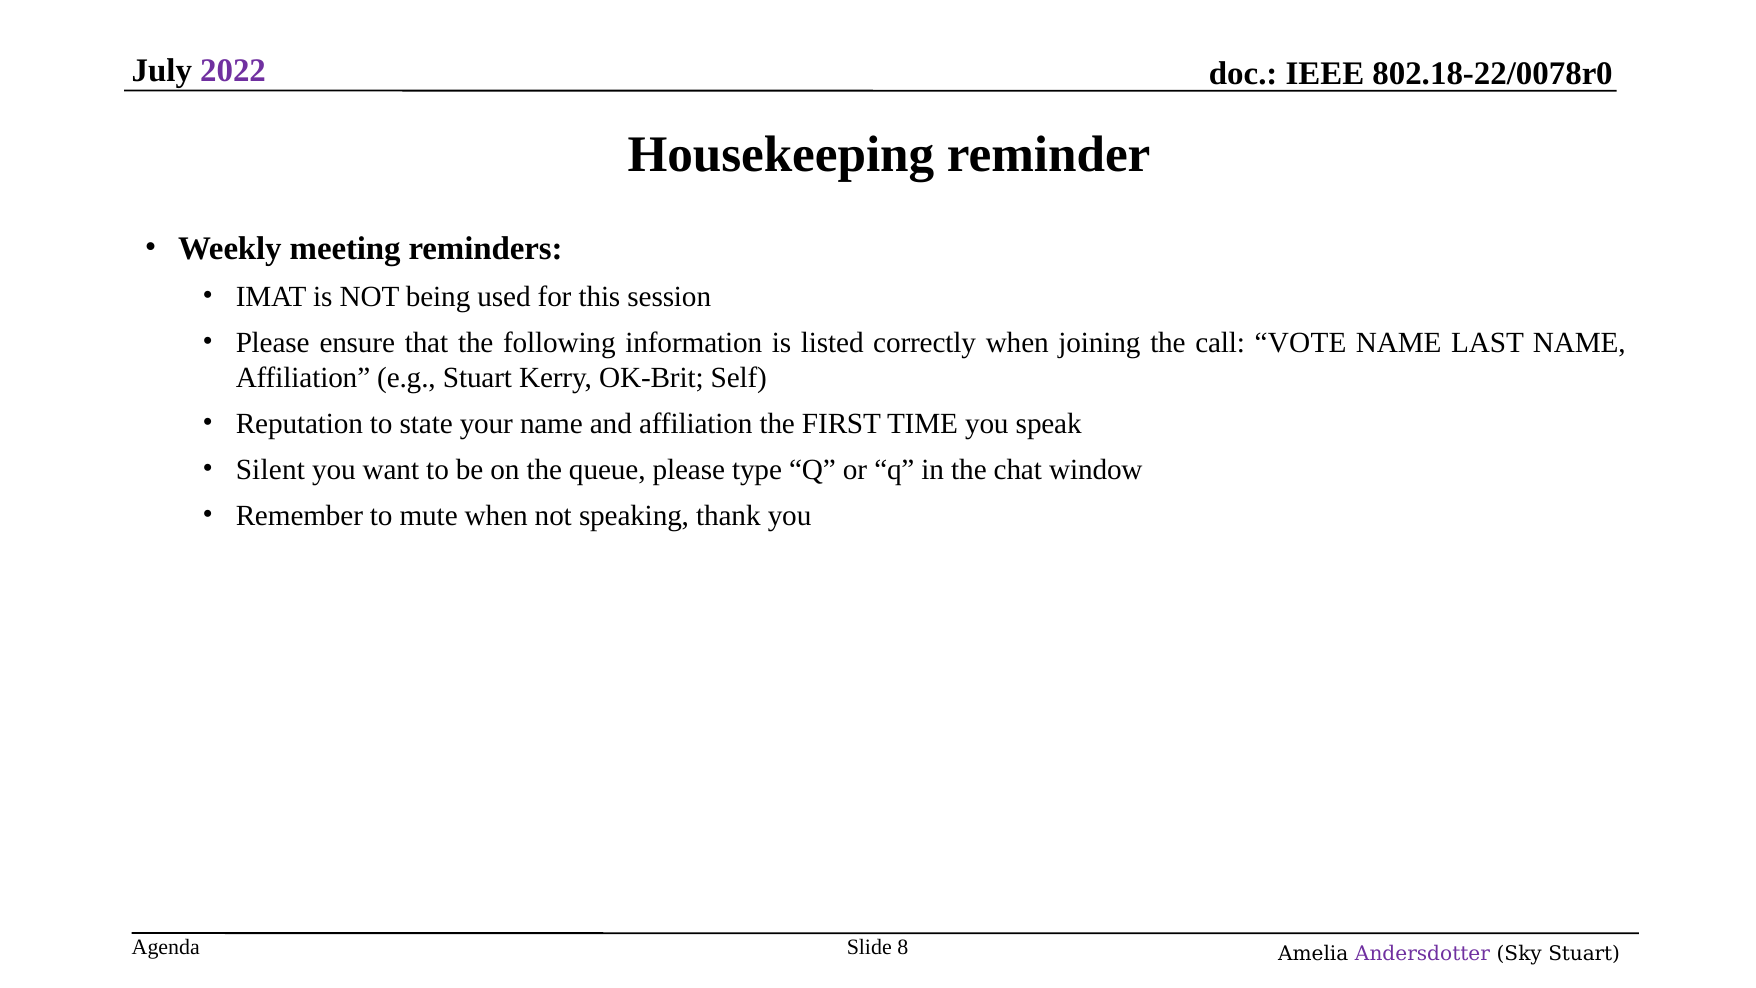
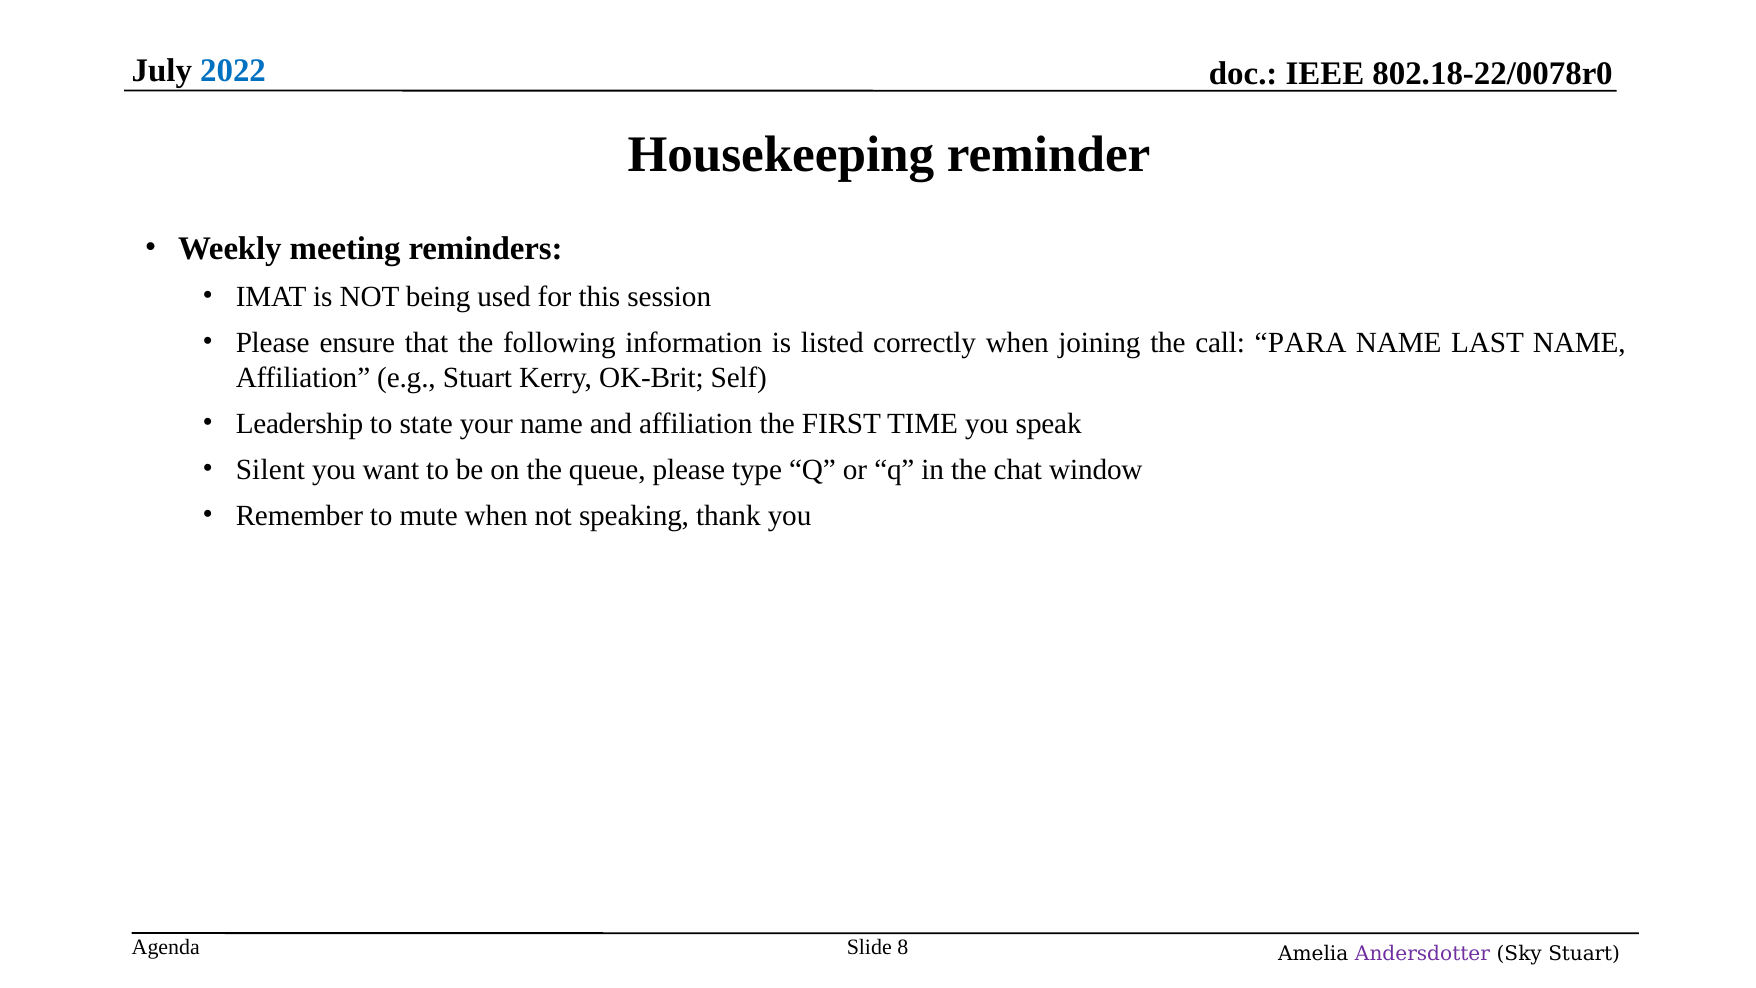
2022 colour: purple -> blue
VOTE: VOTE -> PARA
Reputation: Reputation -> Leadership
